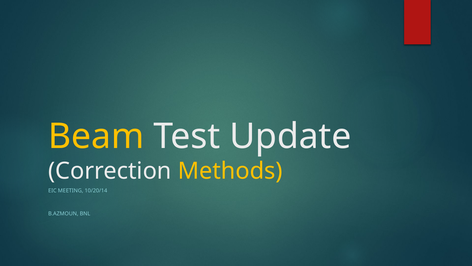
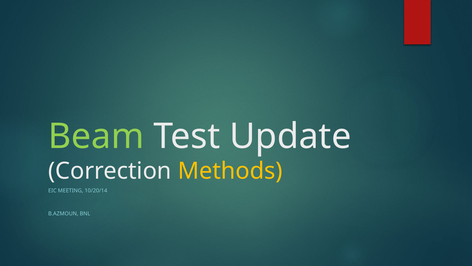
Beam colour: yellow -> light green
